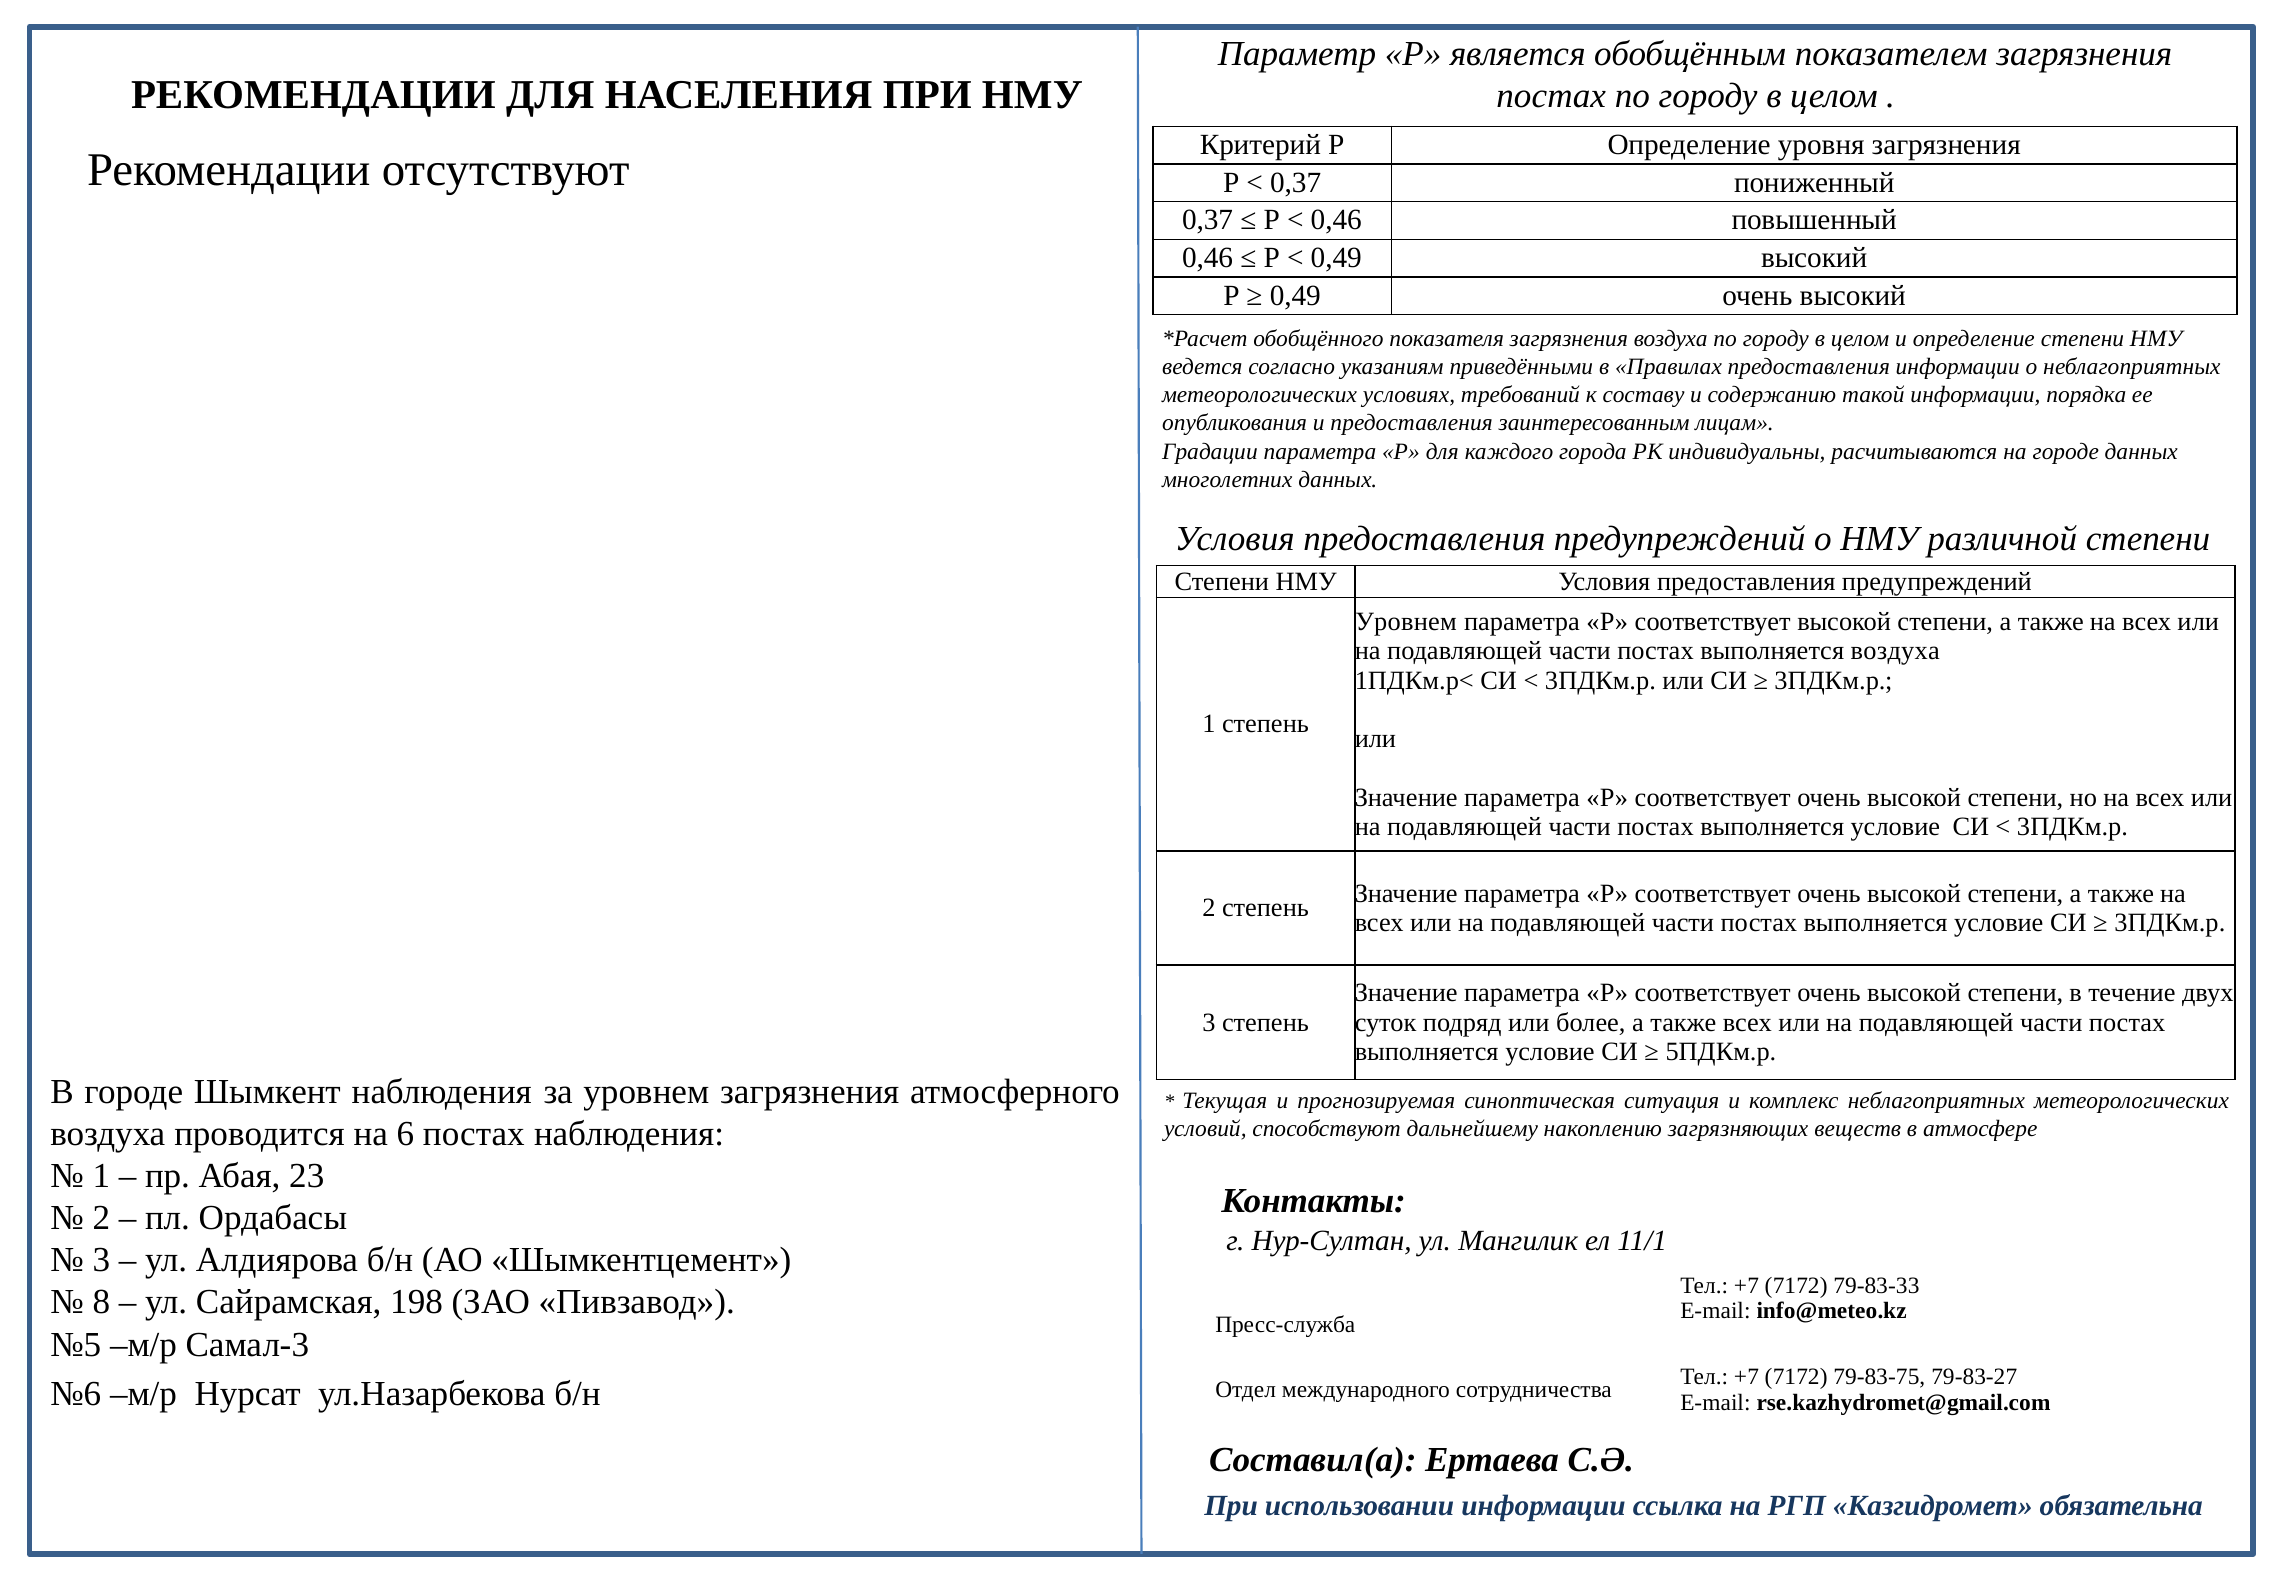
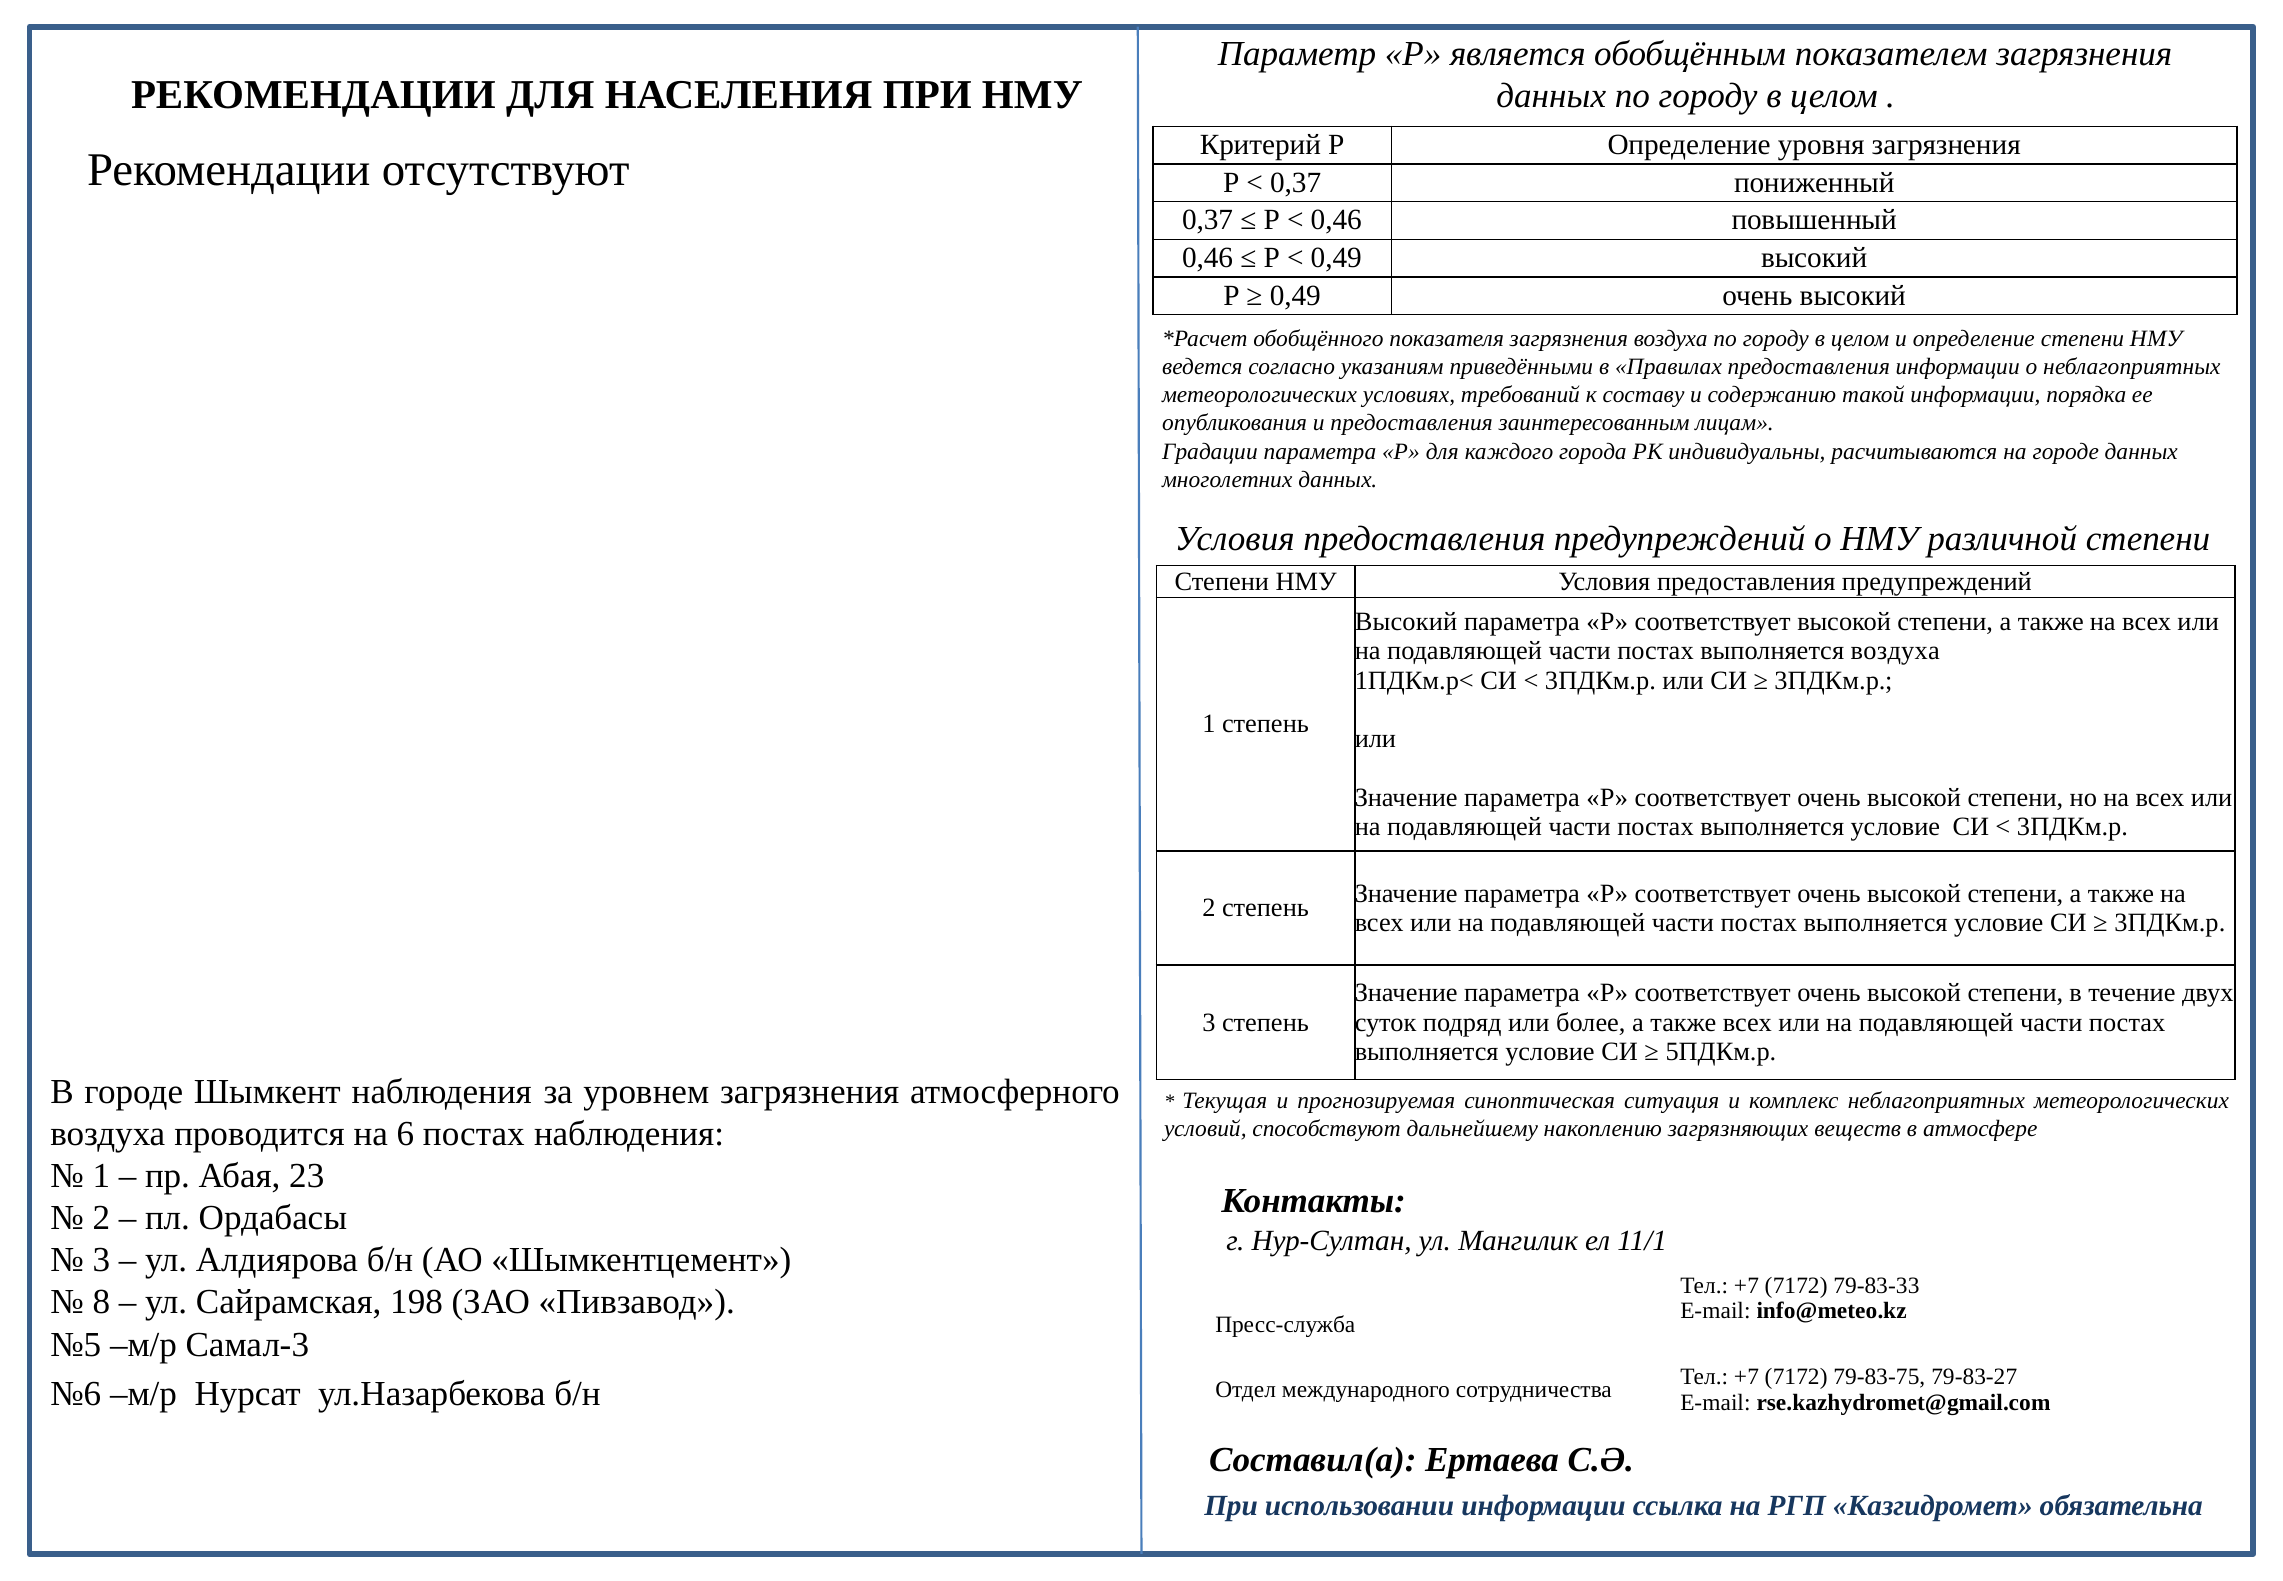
постах at (1551, 96): постах -> данных
Уровнем at (1406, 622): Уровнем -> Высокий
